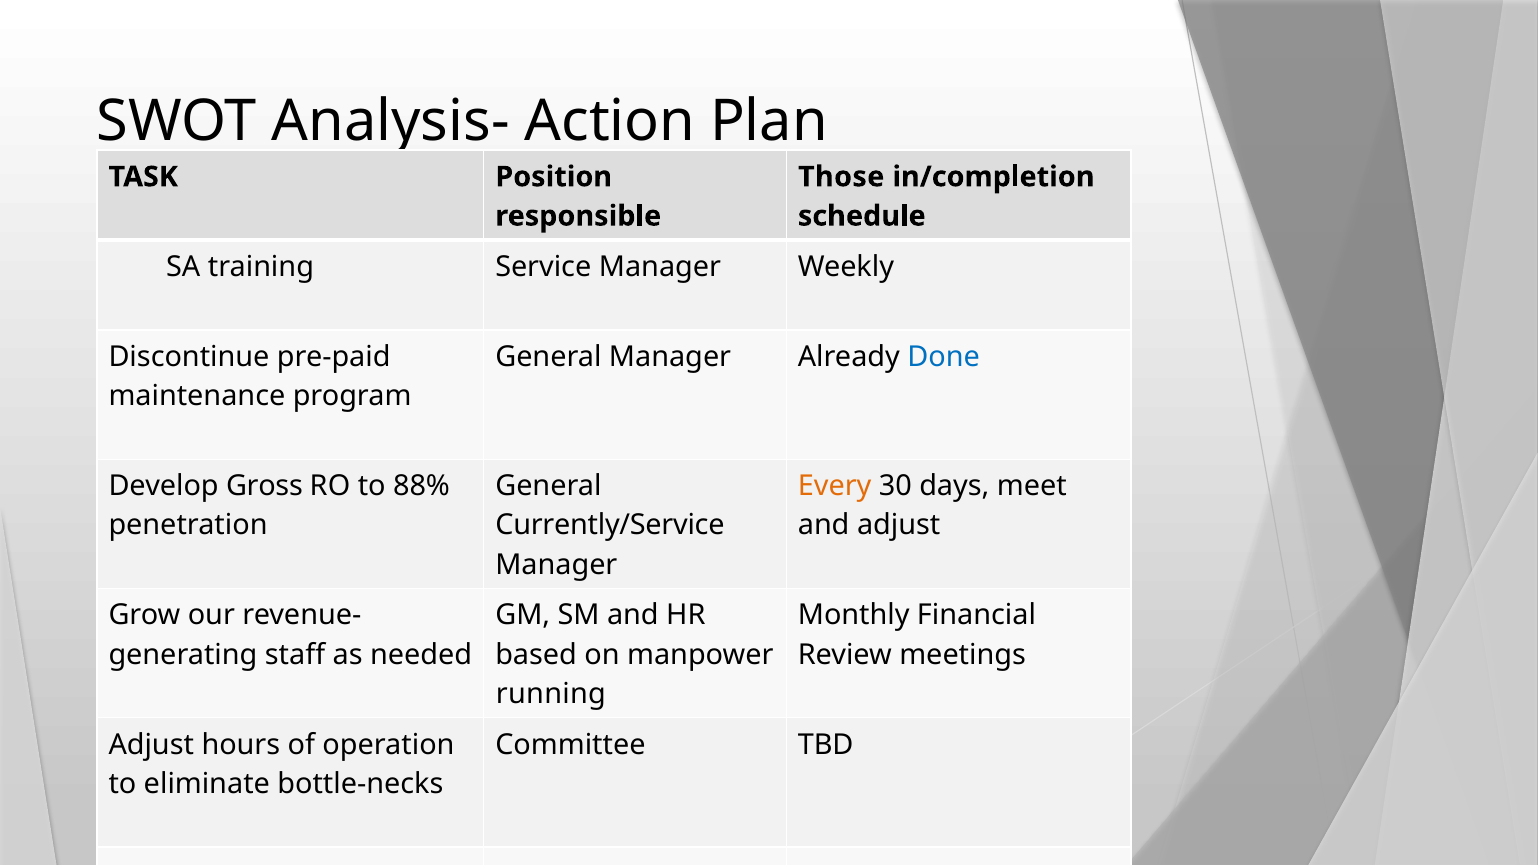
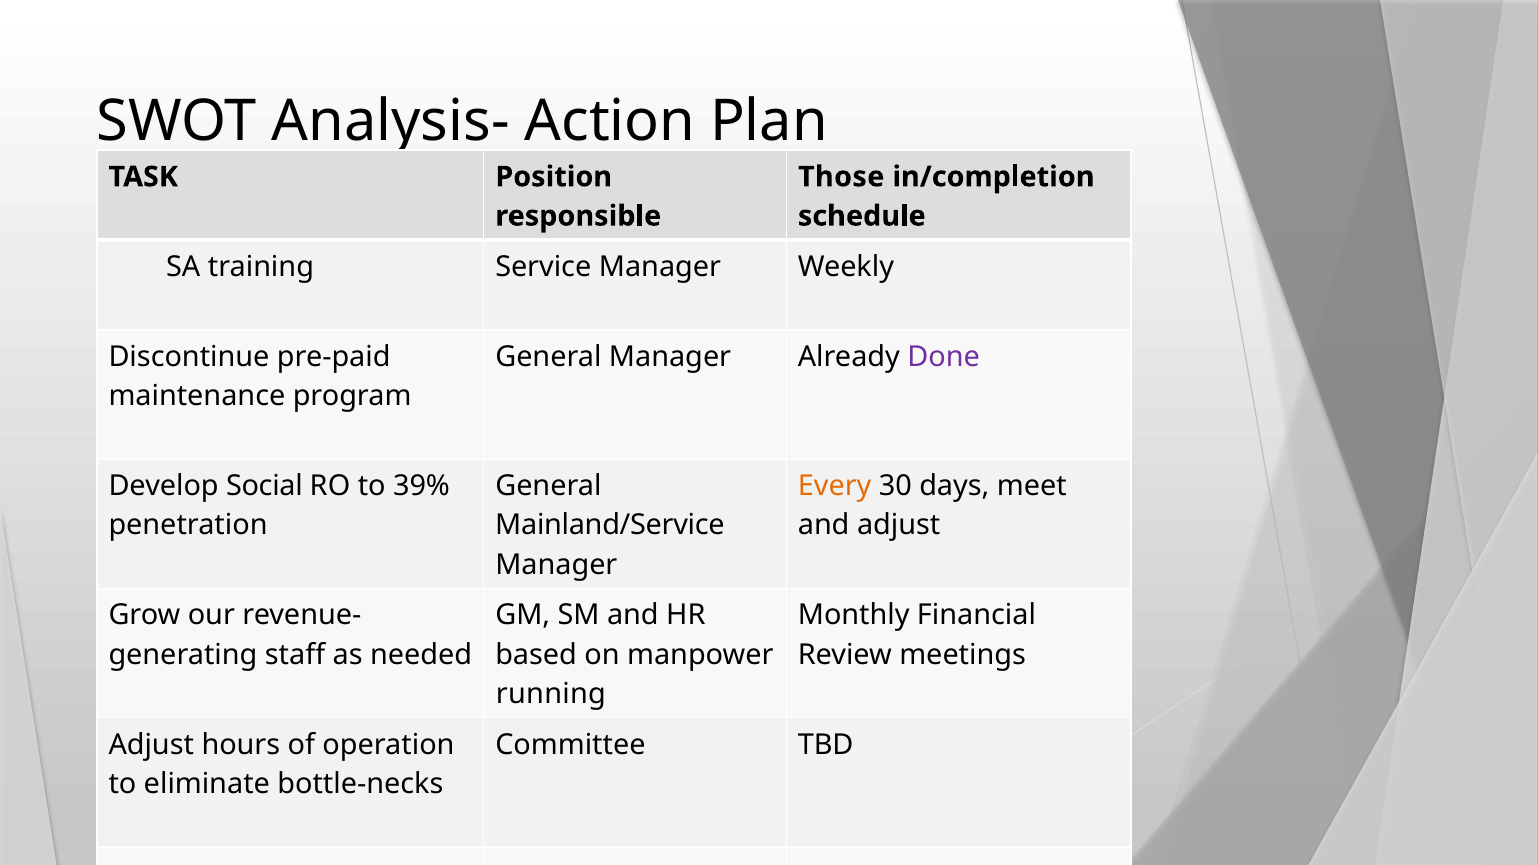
Done colour: blue -> purple
Gross: Gross -> Social
88%: 88% -> 39%
Currently/Service: Currently/Service -> Mainland/Service
